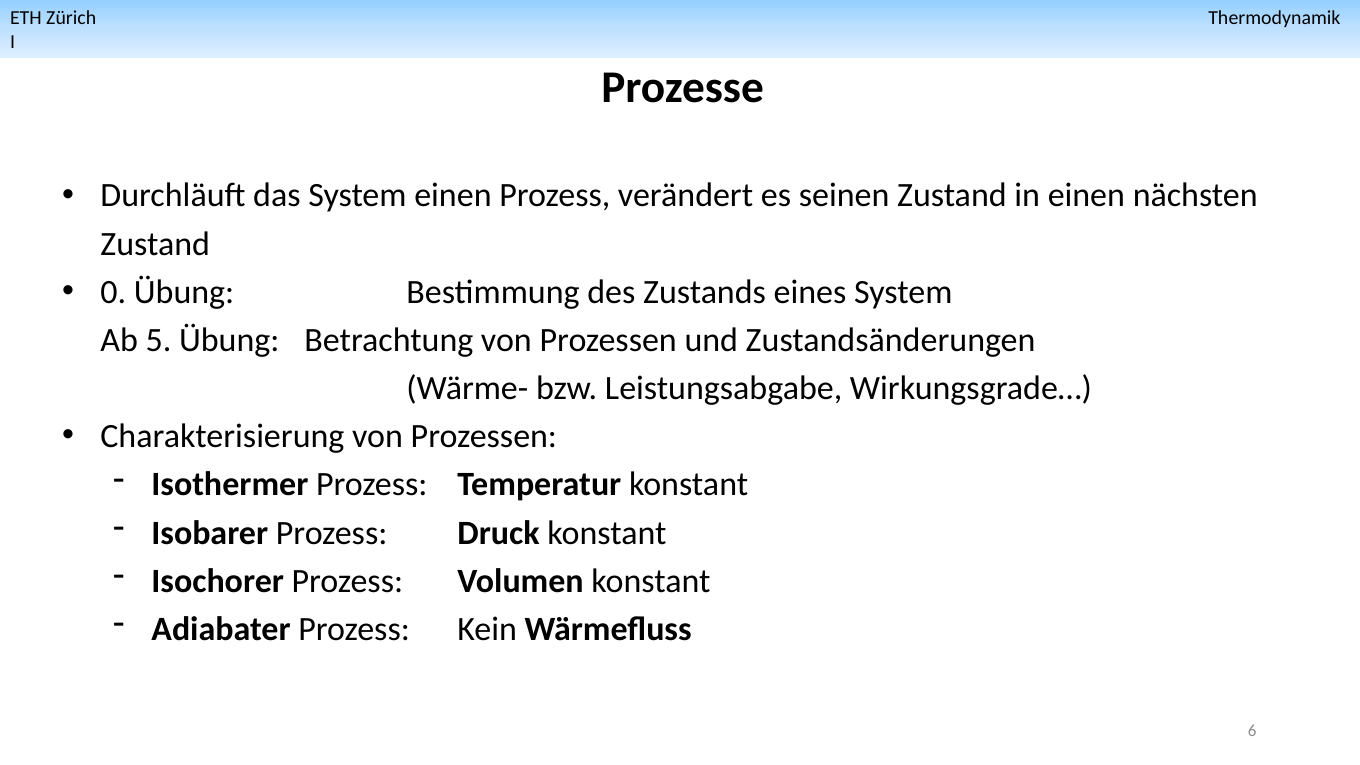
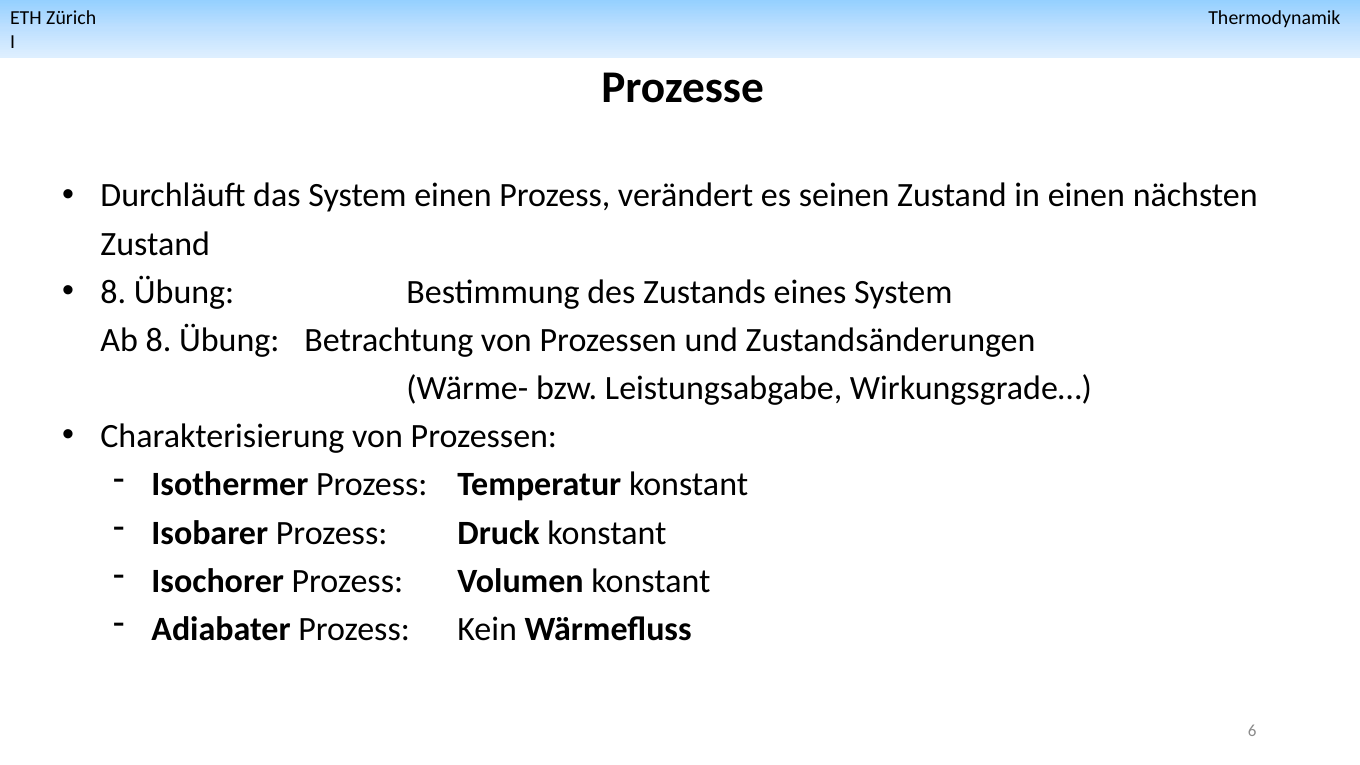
0 at (113, 292): 0 -> 8
Ab 5: 5 -> 8
